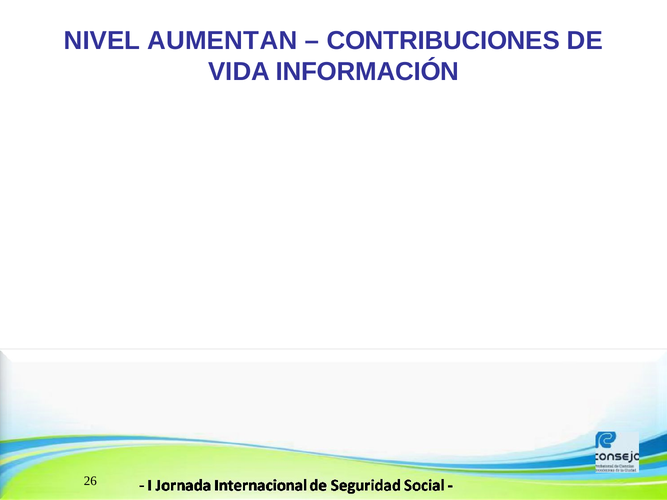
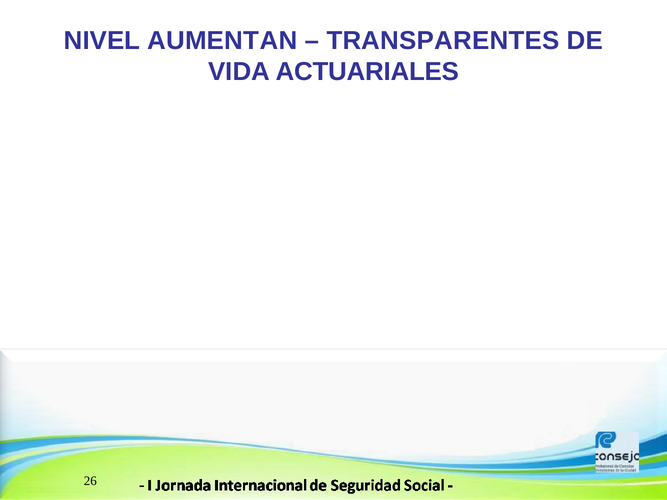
CONTRIBUCIONES: CONTRIBUCIONES -> TRANSPARENTES
INFORMACIÓN: INFORMACIÓN -> ACTUARIALES
